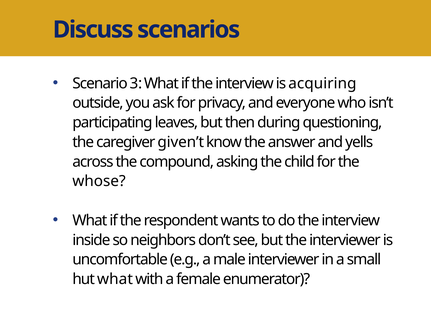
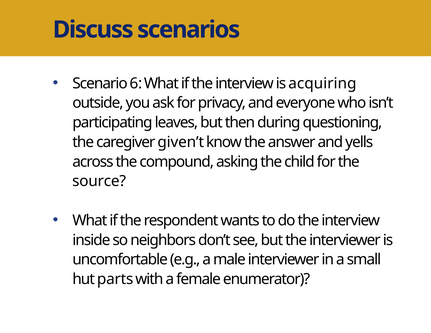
3: 3 -> 6
whose: whose -> source
hut what: what -> parts
